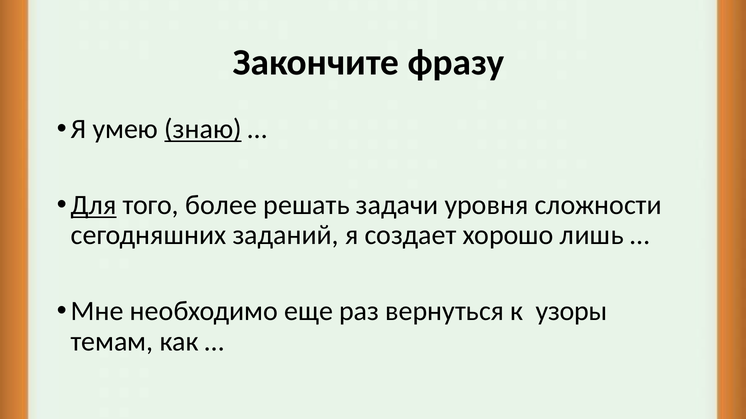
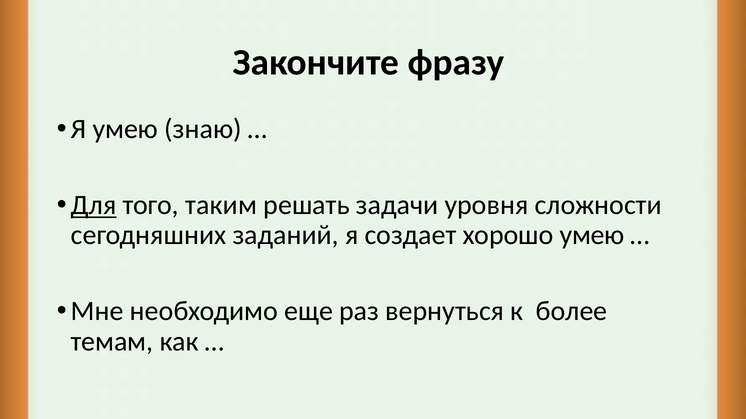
знаю underline: present -> none
более: более -> таким
хорошо лишь: лишь -> умею
узоры: узоры -> более
